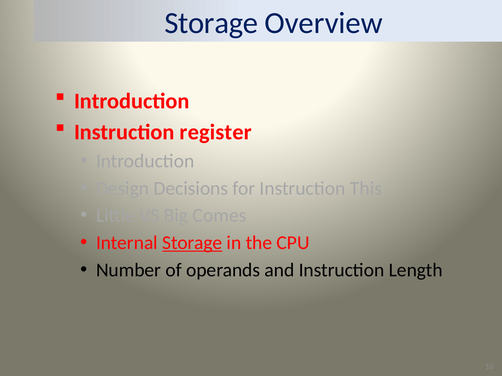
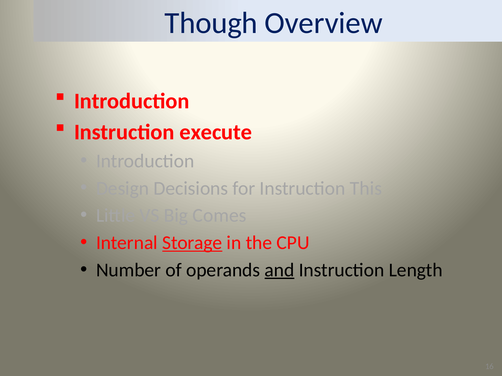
Storage at (211, 23): Storage -> Though
register: register -> execute
and underline: none -> present
